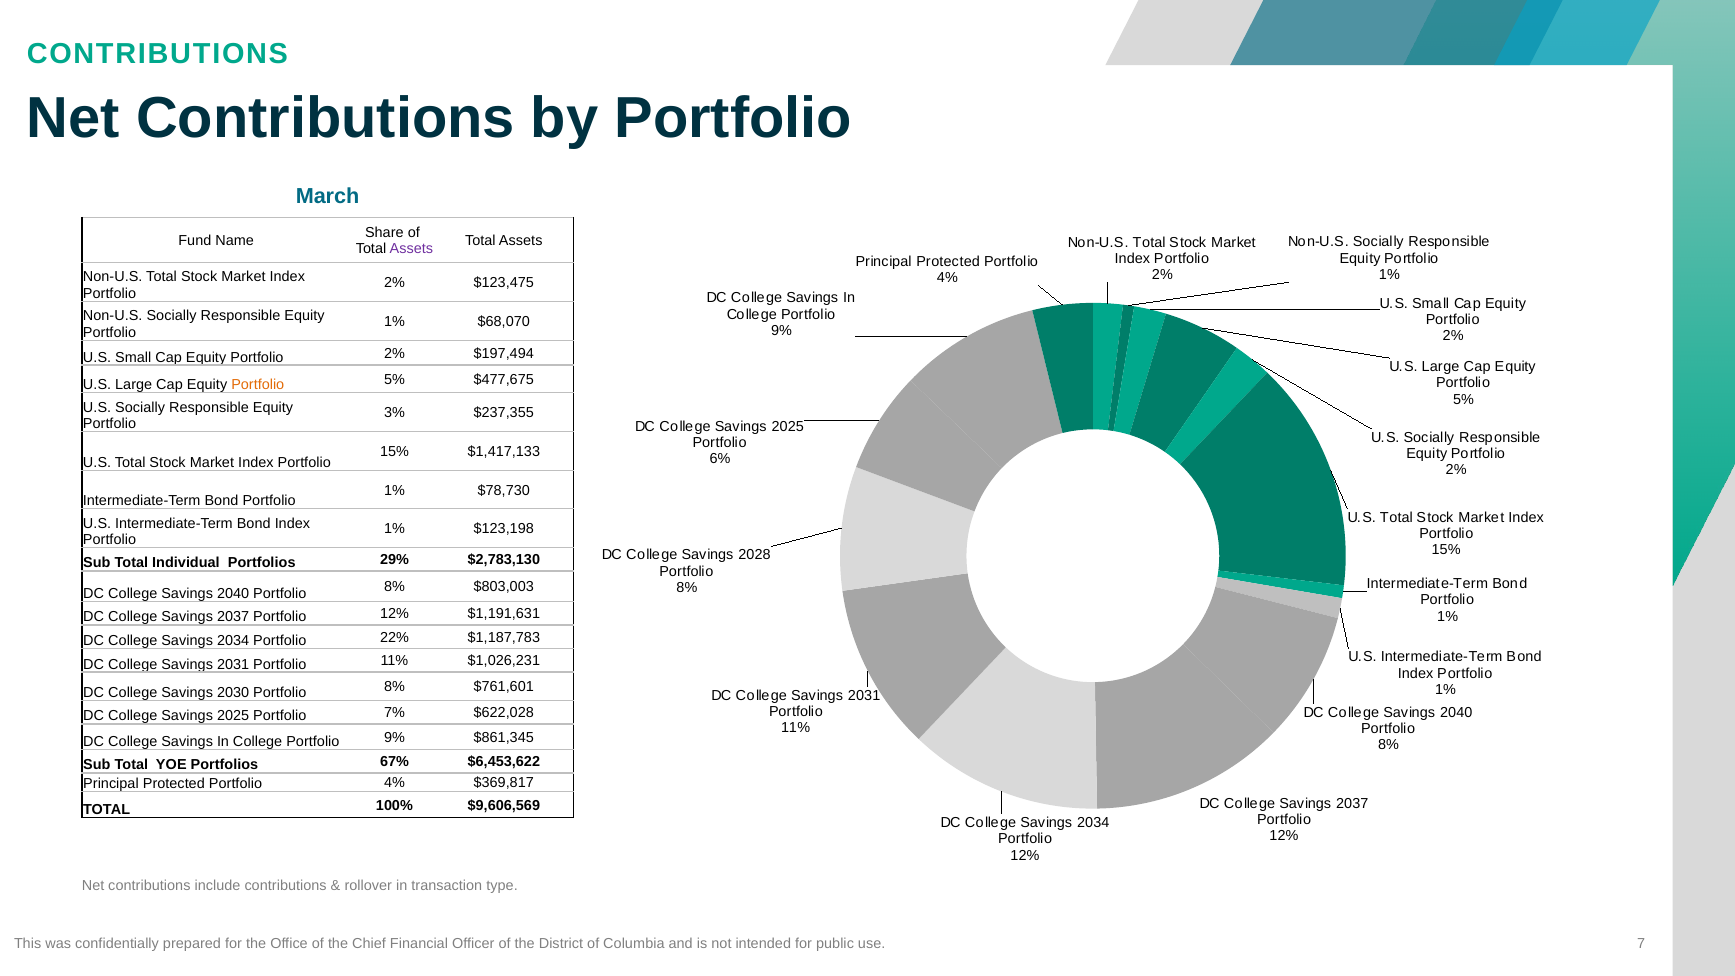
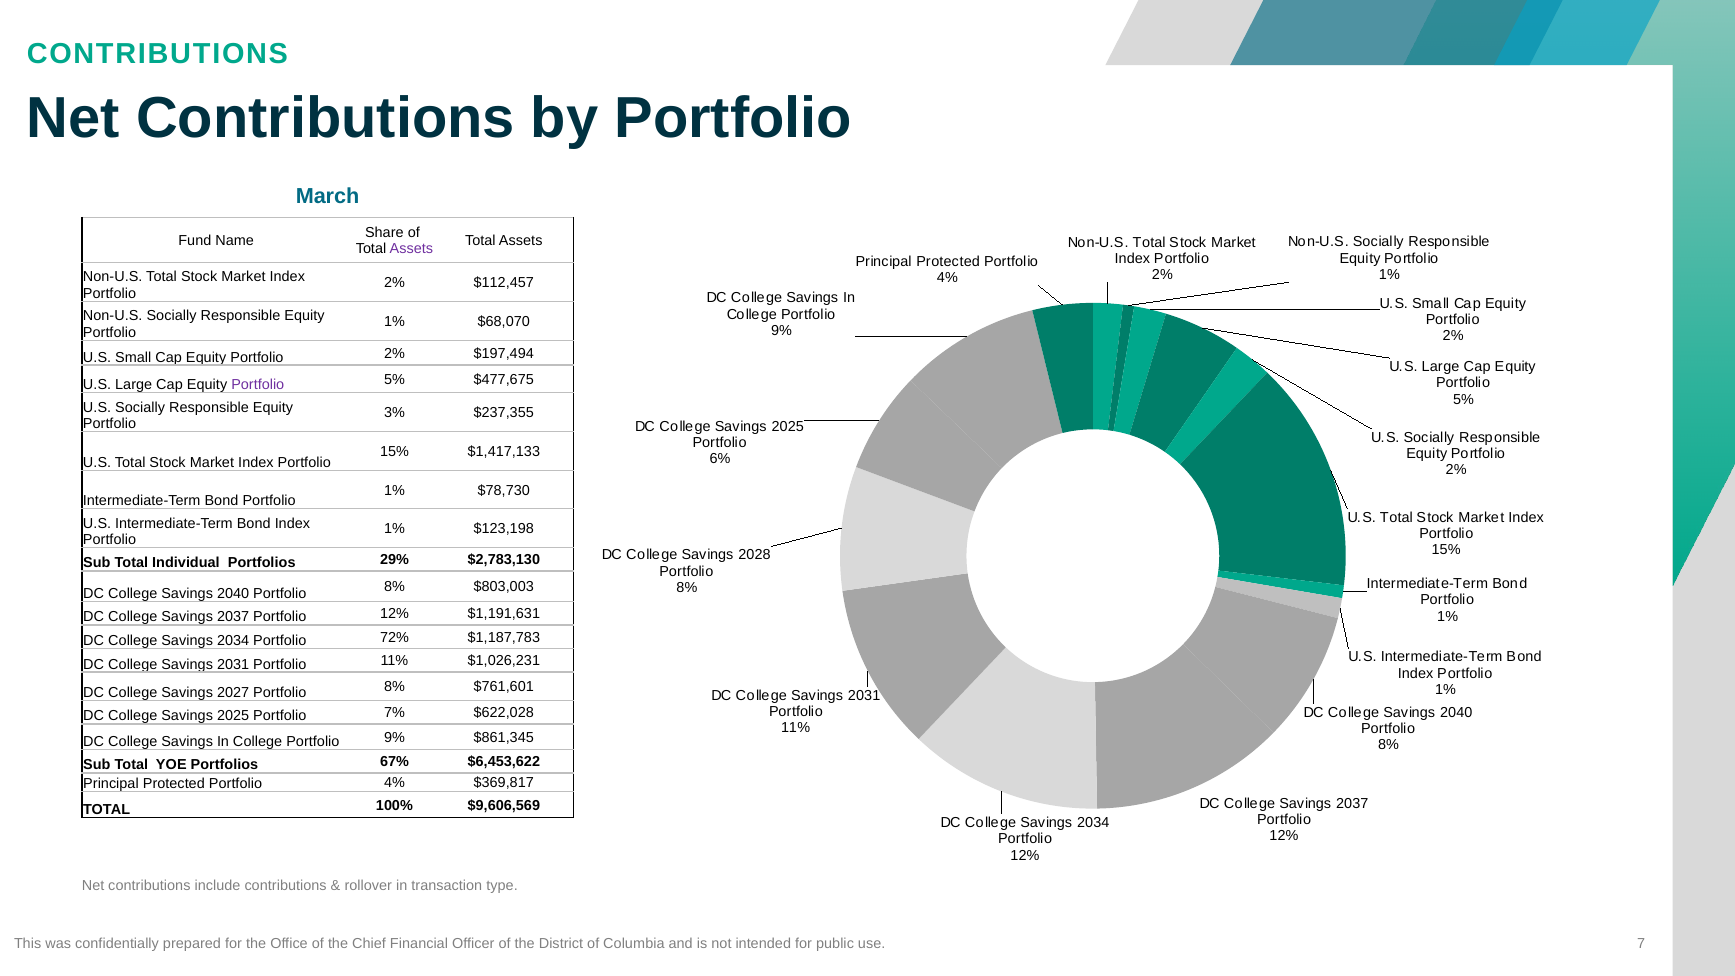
$123,475: $123,475 -> $112,457
Portfolio at (258, 385) colour: orange -> purple
22%: 22% -> 72%
2030: 2030 -> 2027
